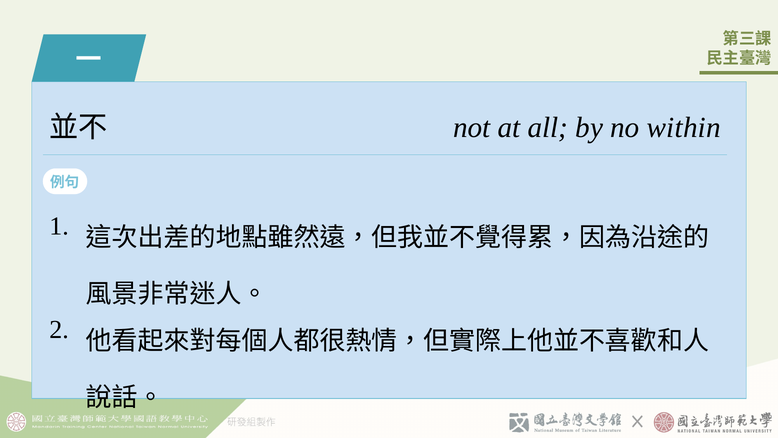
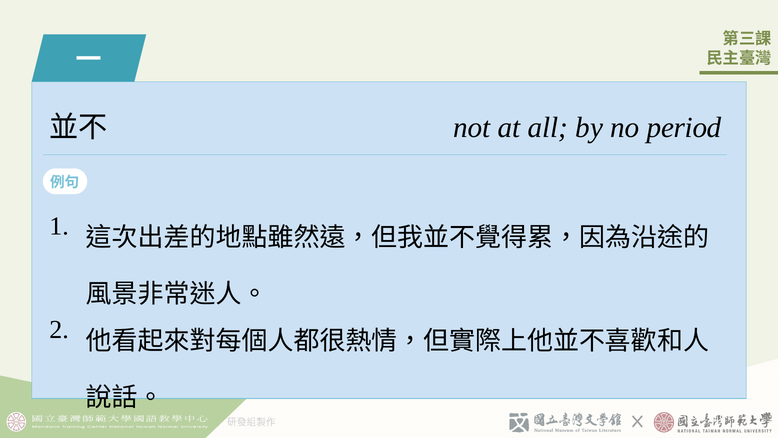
within: within -> period
